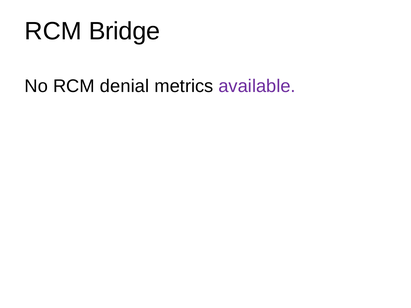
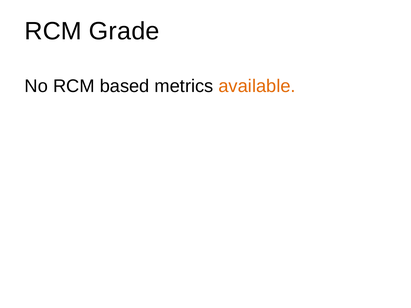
Bridge: Bridge -> Grade
denial: denial -> based
available colour: purple -> orange
